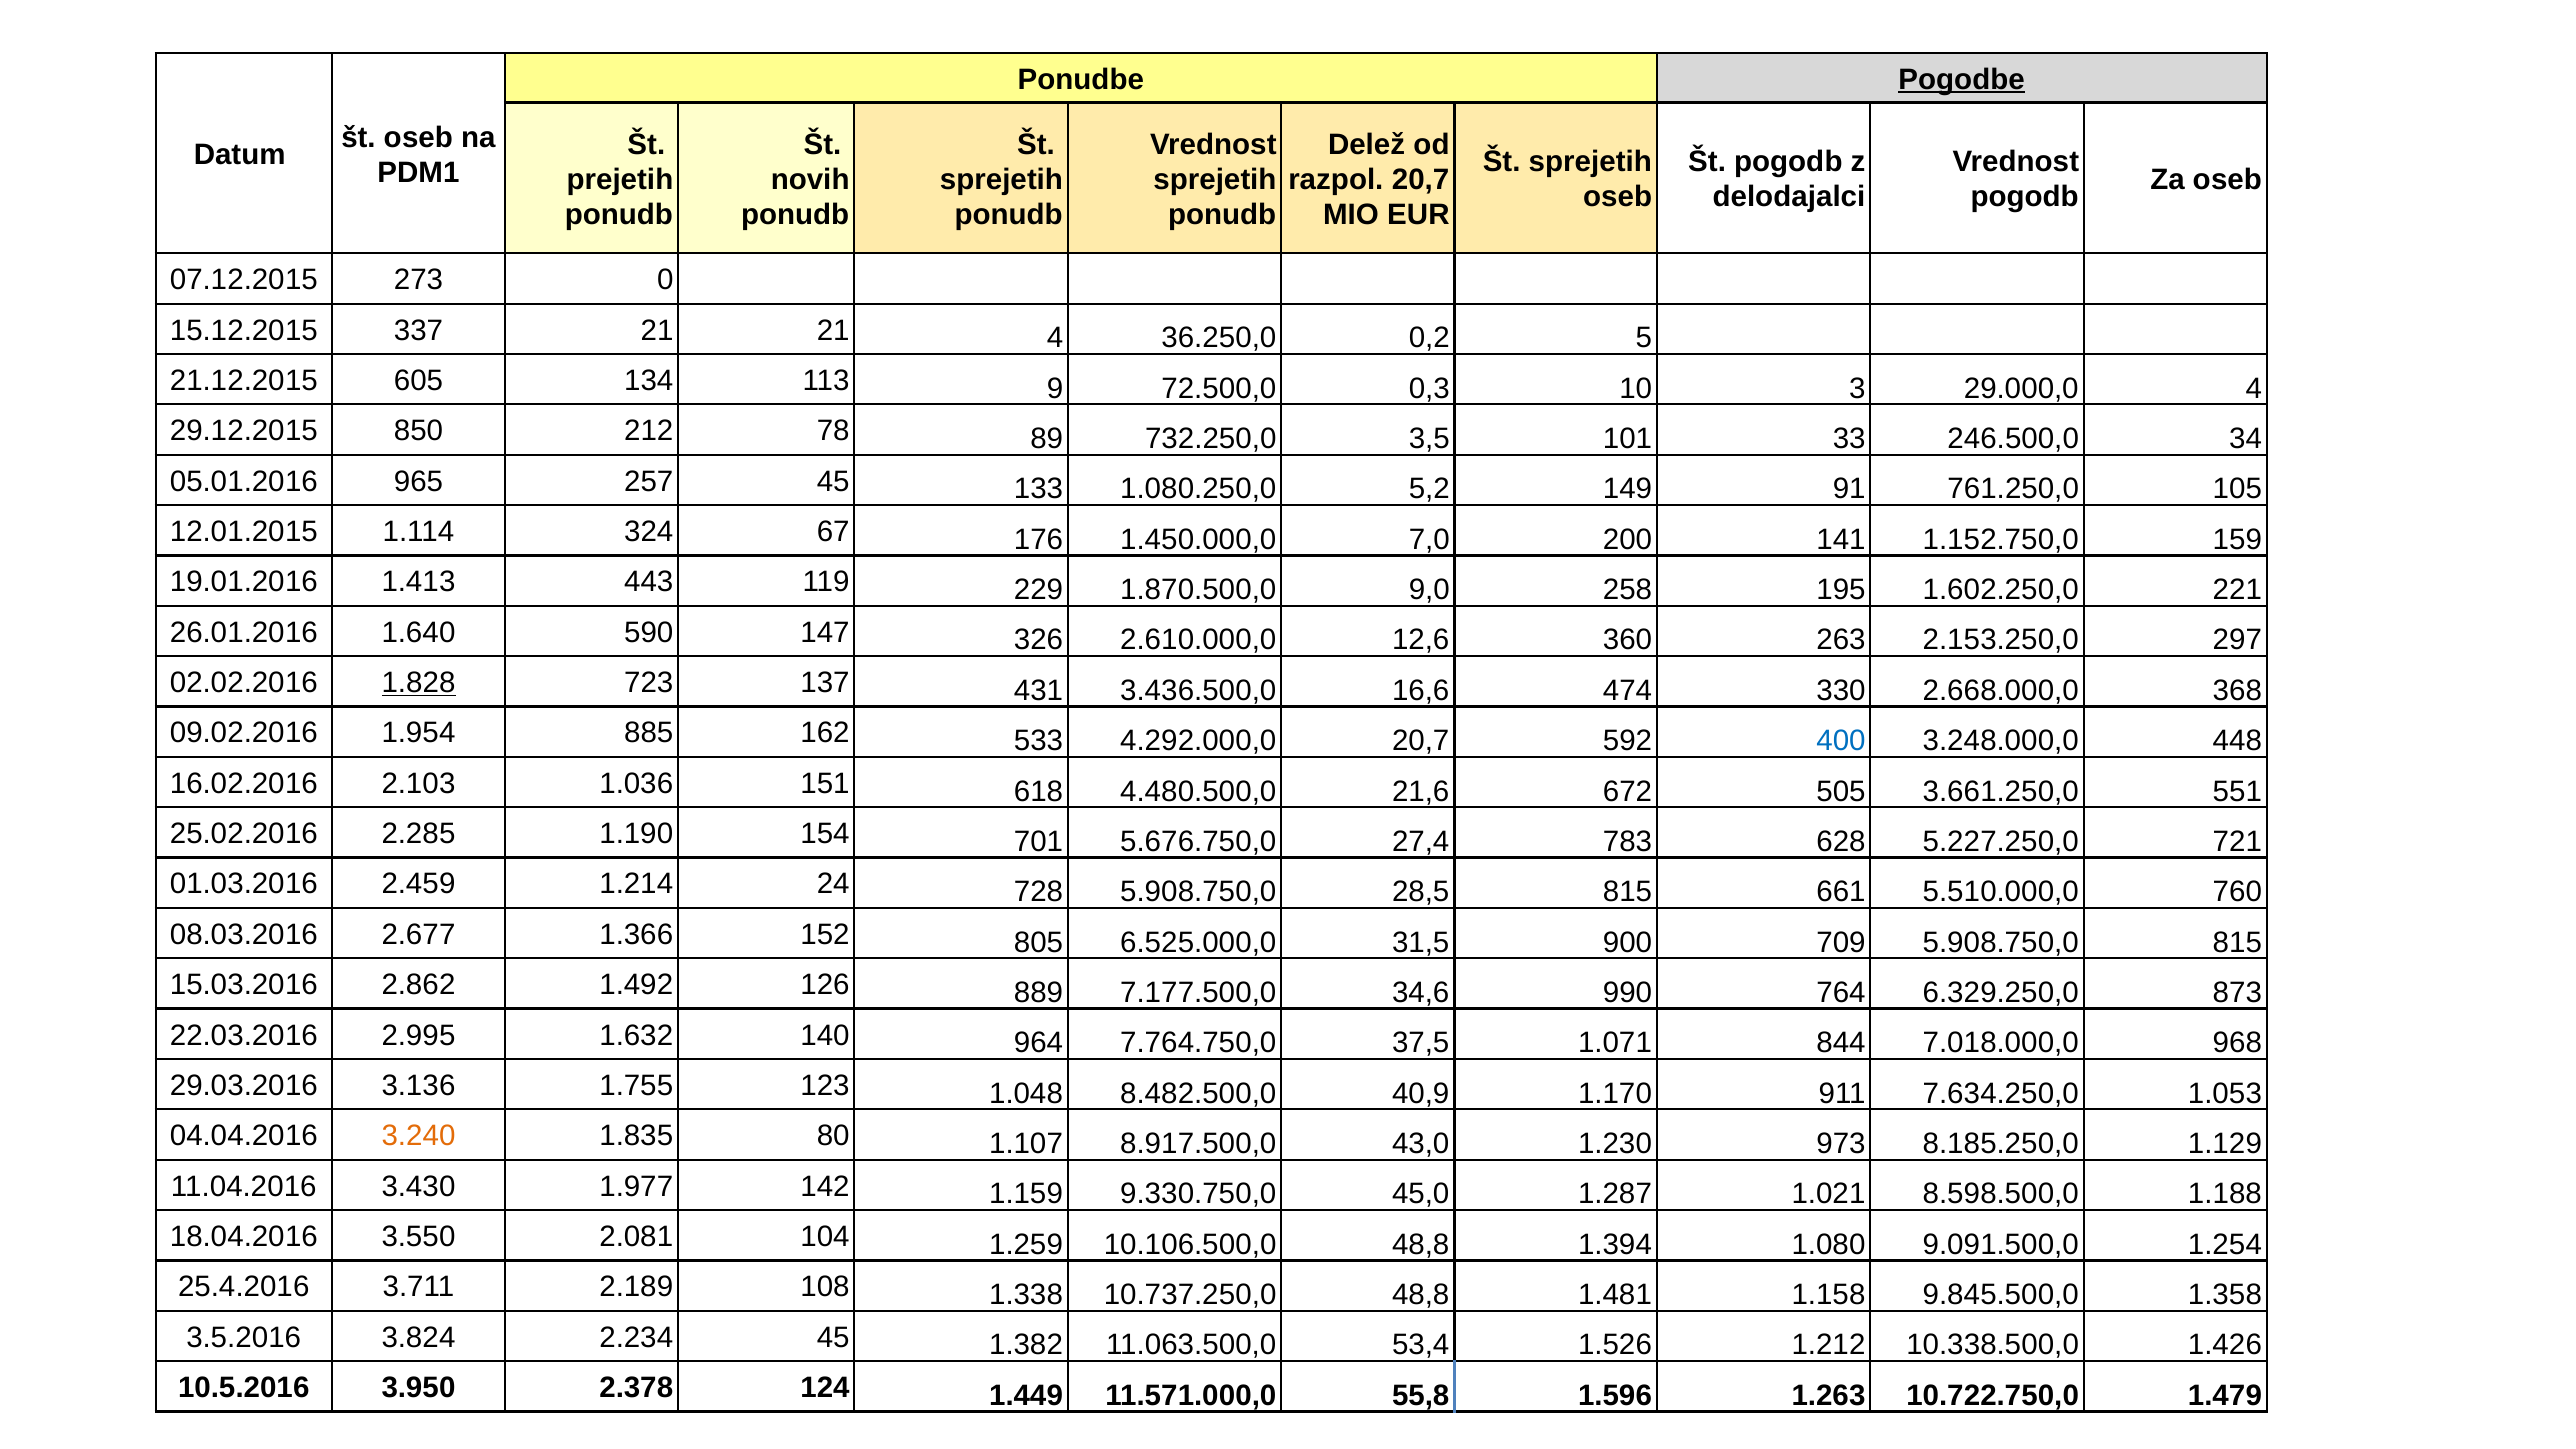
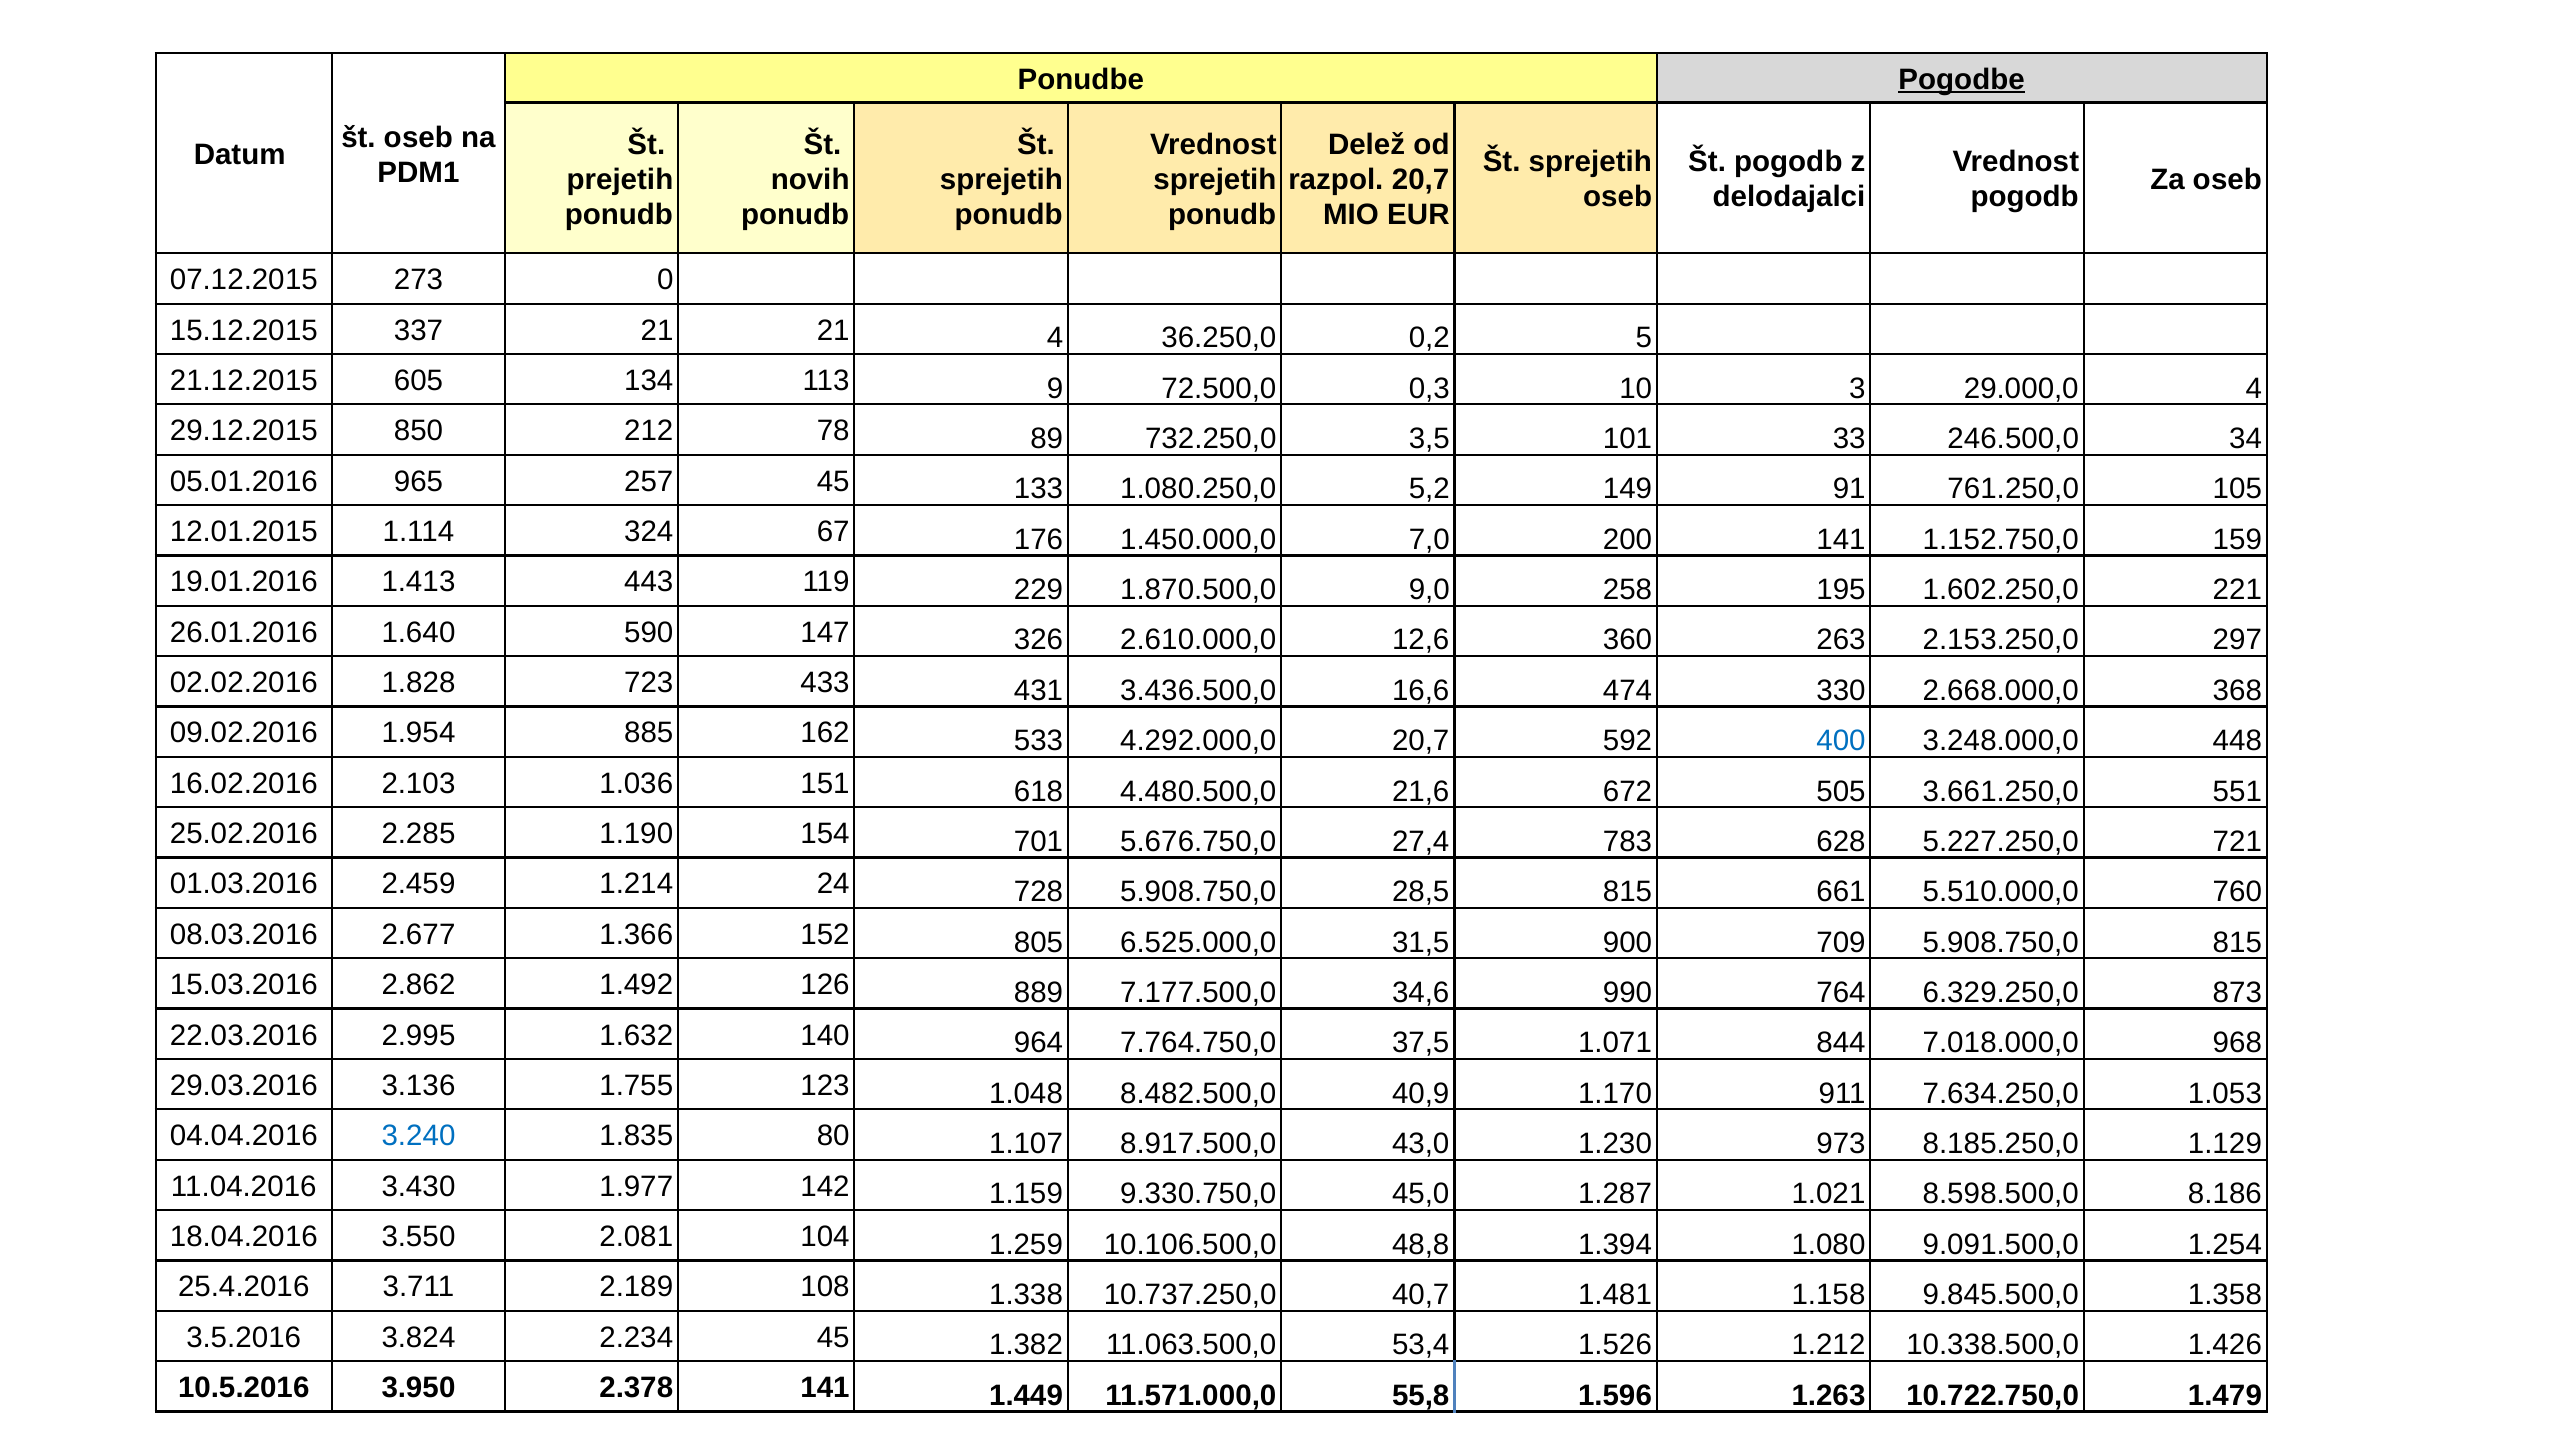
1.828 underline: present -> none
137: 137 -> 433
3.240 colour: orange -> blue
1.188: 1.188 -> 8.186
10.737.250,0 48,8: 48,8 -> 40,7
2.378 124: 124 -> 141
